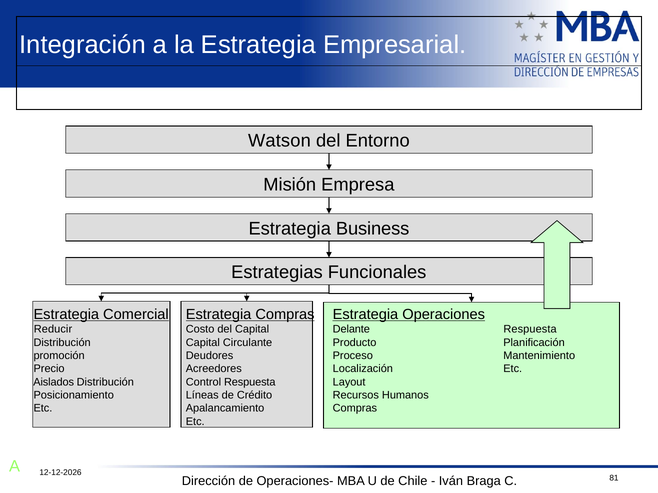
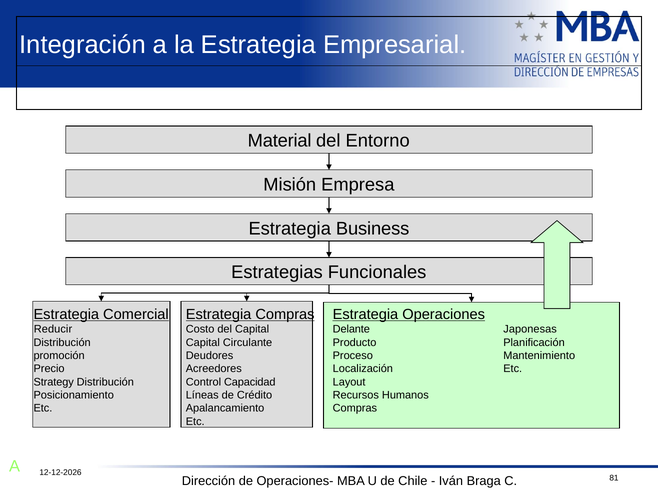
Watson: Watson -> Material
Respuesta at (530, 330): Respuesta -> Japonesas
Aislados: Aislados -> Strategy
Control Respuesta: Respuesta -> Capacidad
